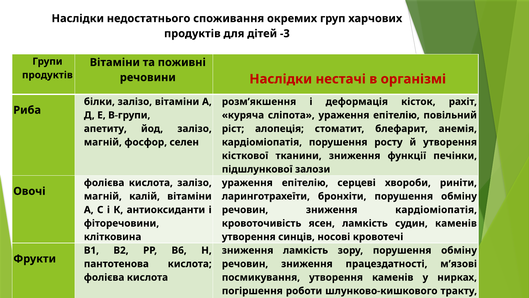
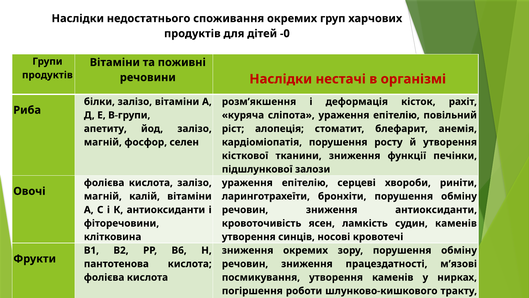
-3: -3 -> -0
зниження кардіоміопатія: кардіоміопатія -> антиоксиданти
зниження ламкість: ламкість -> окремих
